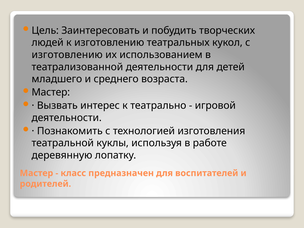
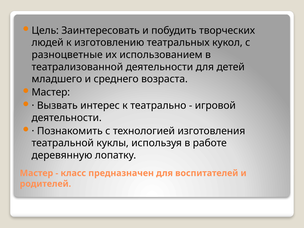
изготовлению at (67, 55): изготовлению -> разноцветные
